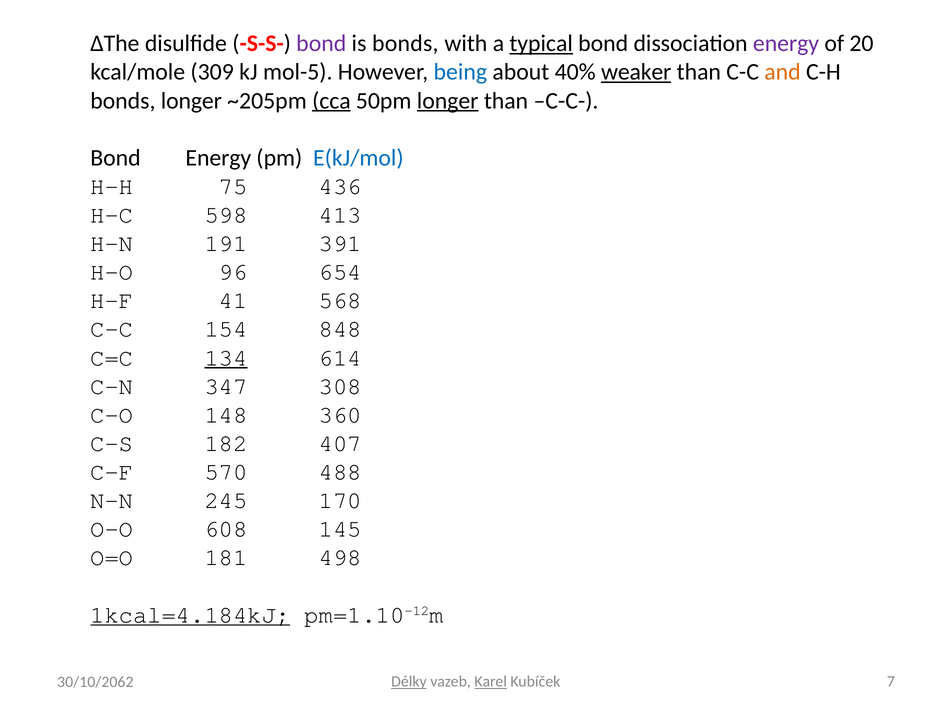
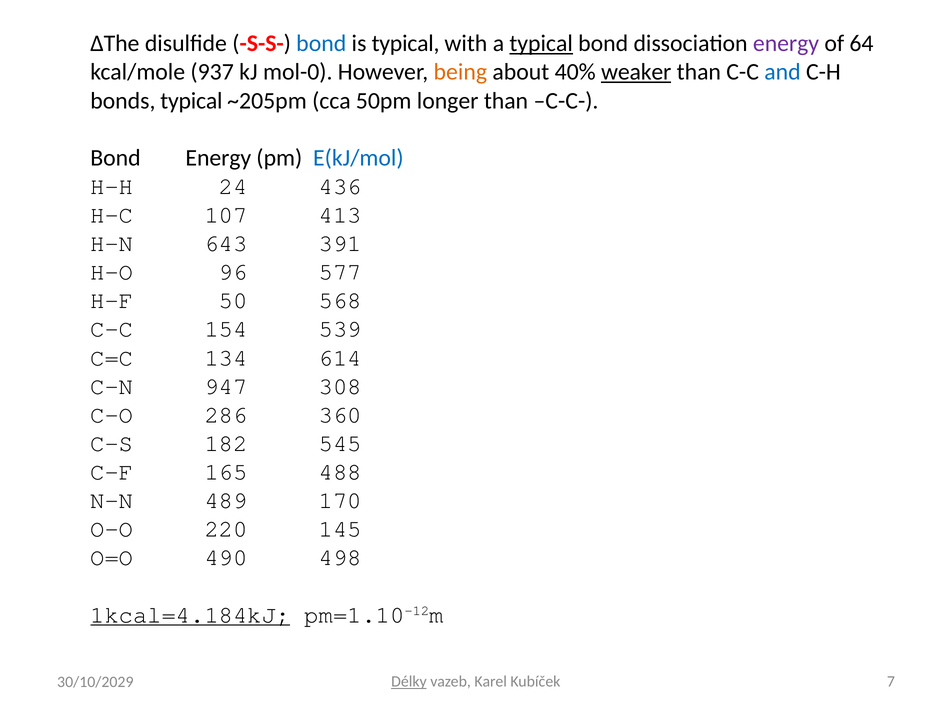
bond at (321, 44) colour: purple -> blue
is bonds: bonds -> typical
20: 20 -> 64
309: 309 -> 937
mol-5: mol-5 -> mol-0
being colour: blue -> orange
and colour: orange -> blue
bonds longer: longer -> typical
cca underline: present -> none
longer at (448, 101) underline: present -> none
75: 75 -> 24
598: 598 -> 107
191: 191 -> 643
654: 654 -> 577
41: 41 -> 50
848: 848 -> 539
134 underline: present -> none
347: 347 -> 947
148: 148 -> 286
407: 407 -> 545
570: 570 -> 165
245: 245 -> 489
608: 608 -> 220
181: 181 -> 490
Karel underline: present -> none
30/10/2062: 30/10/2062 -> 30/10/2029
